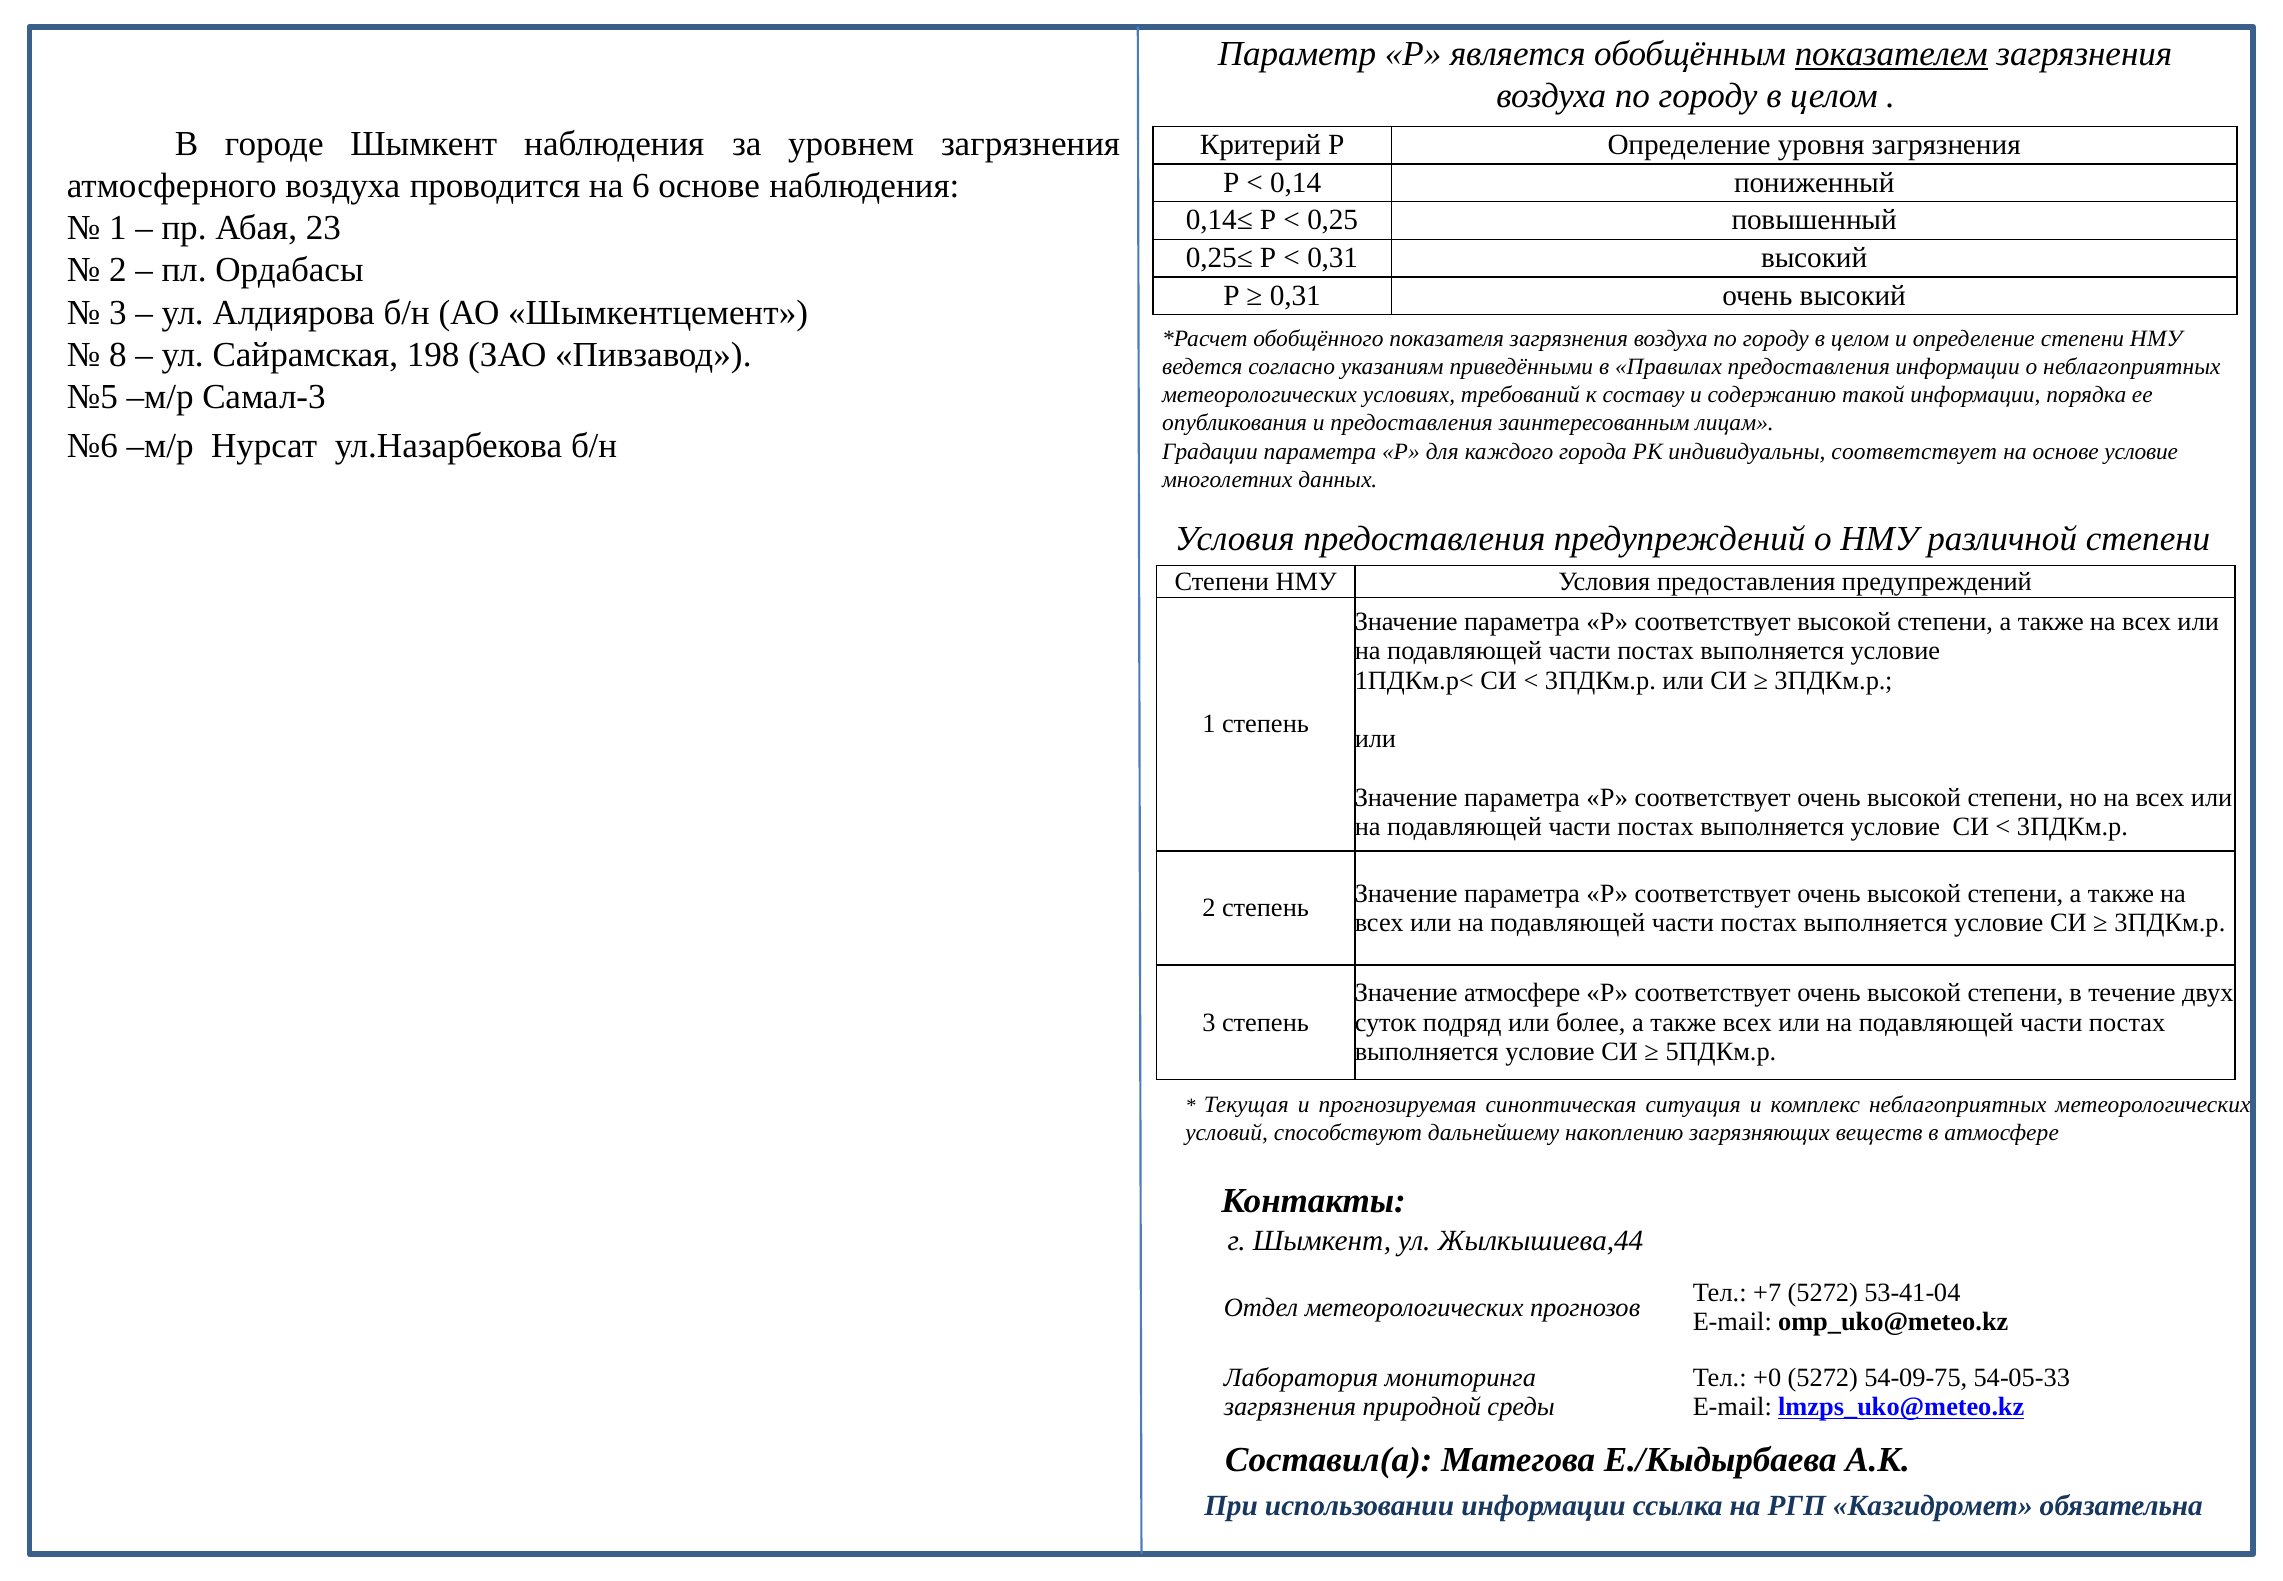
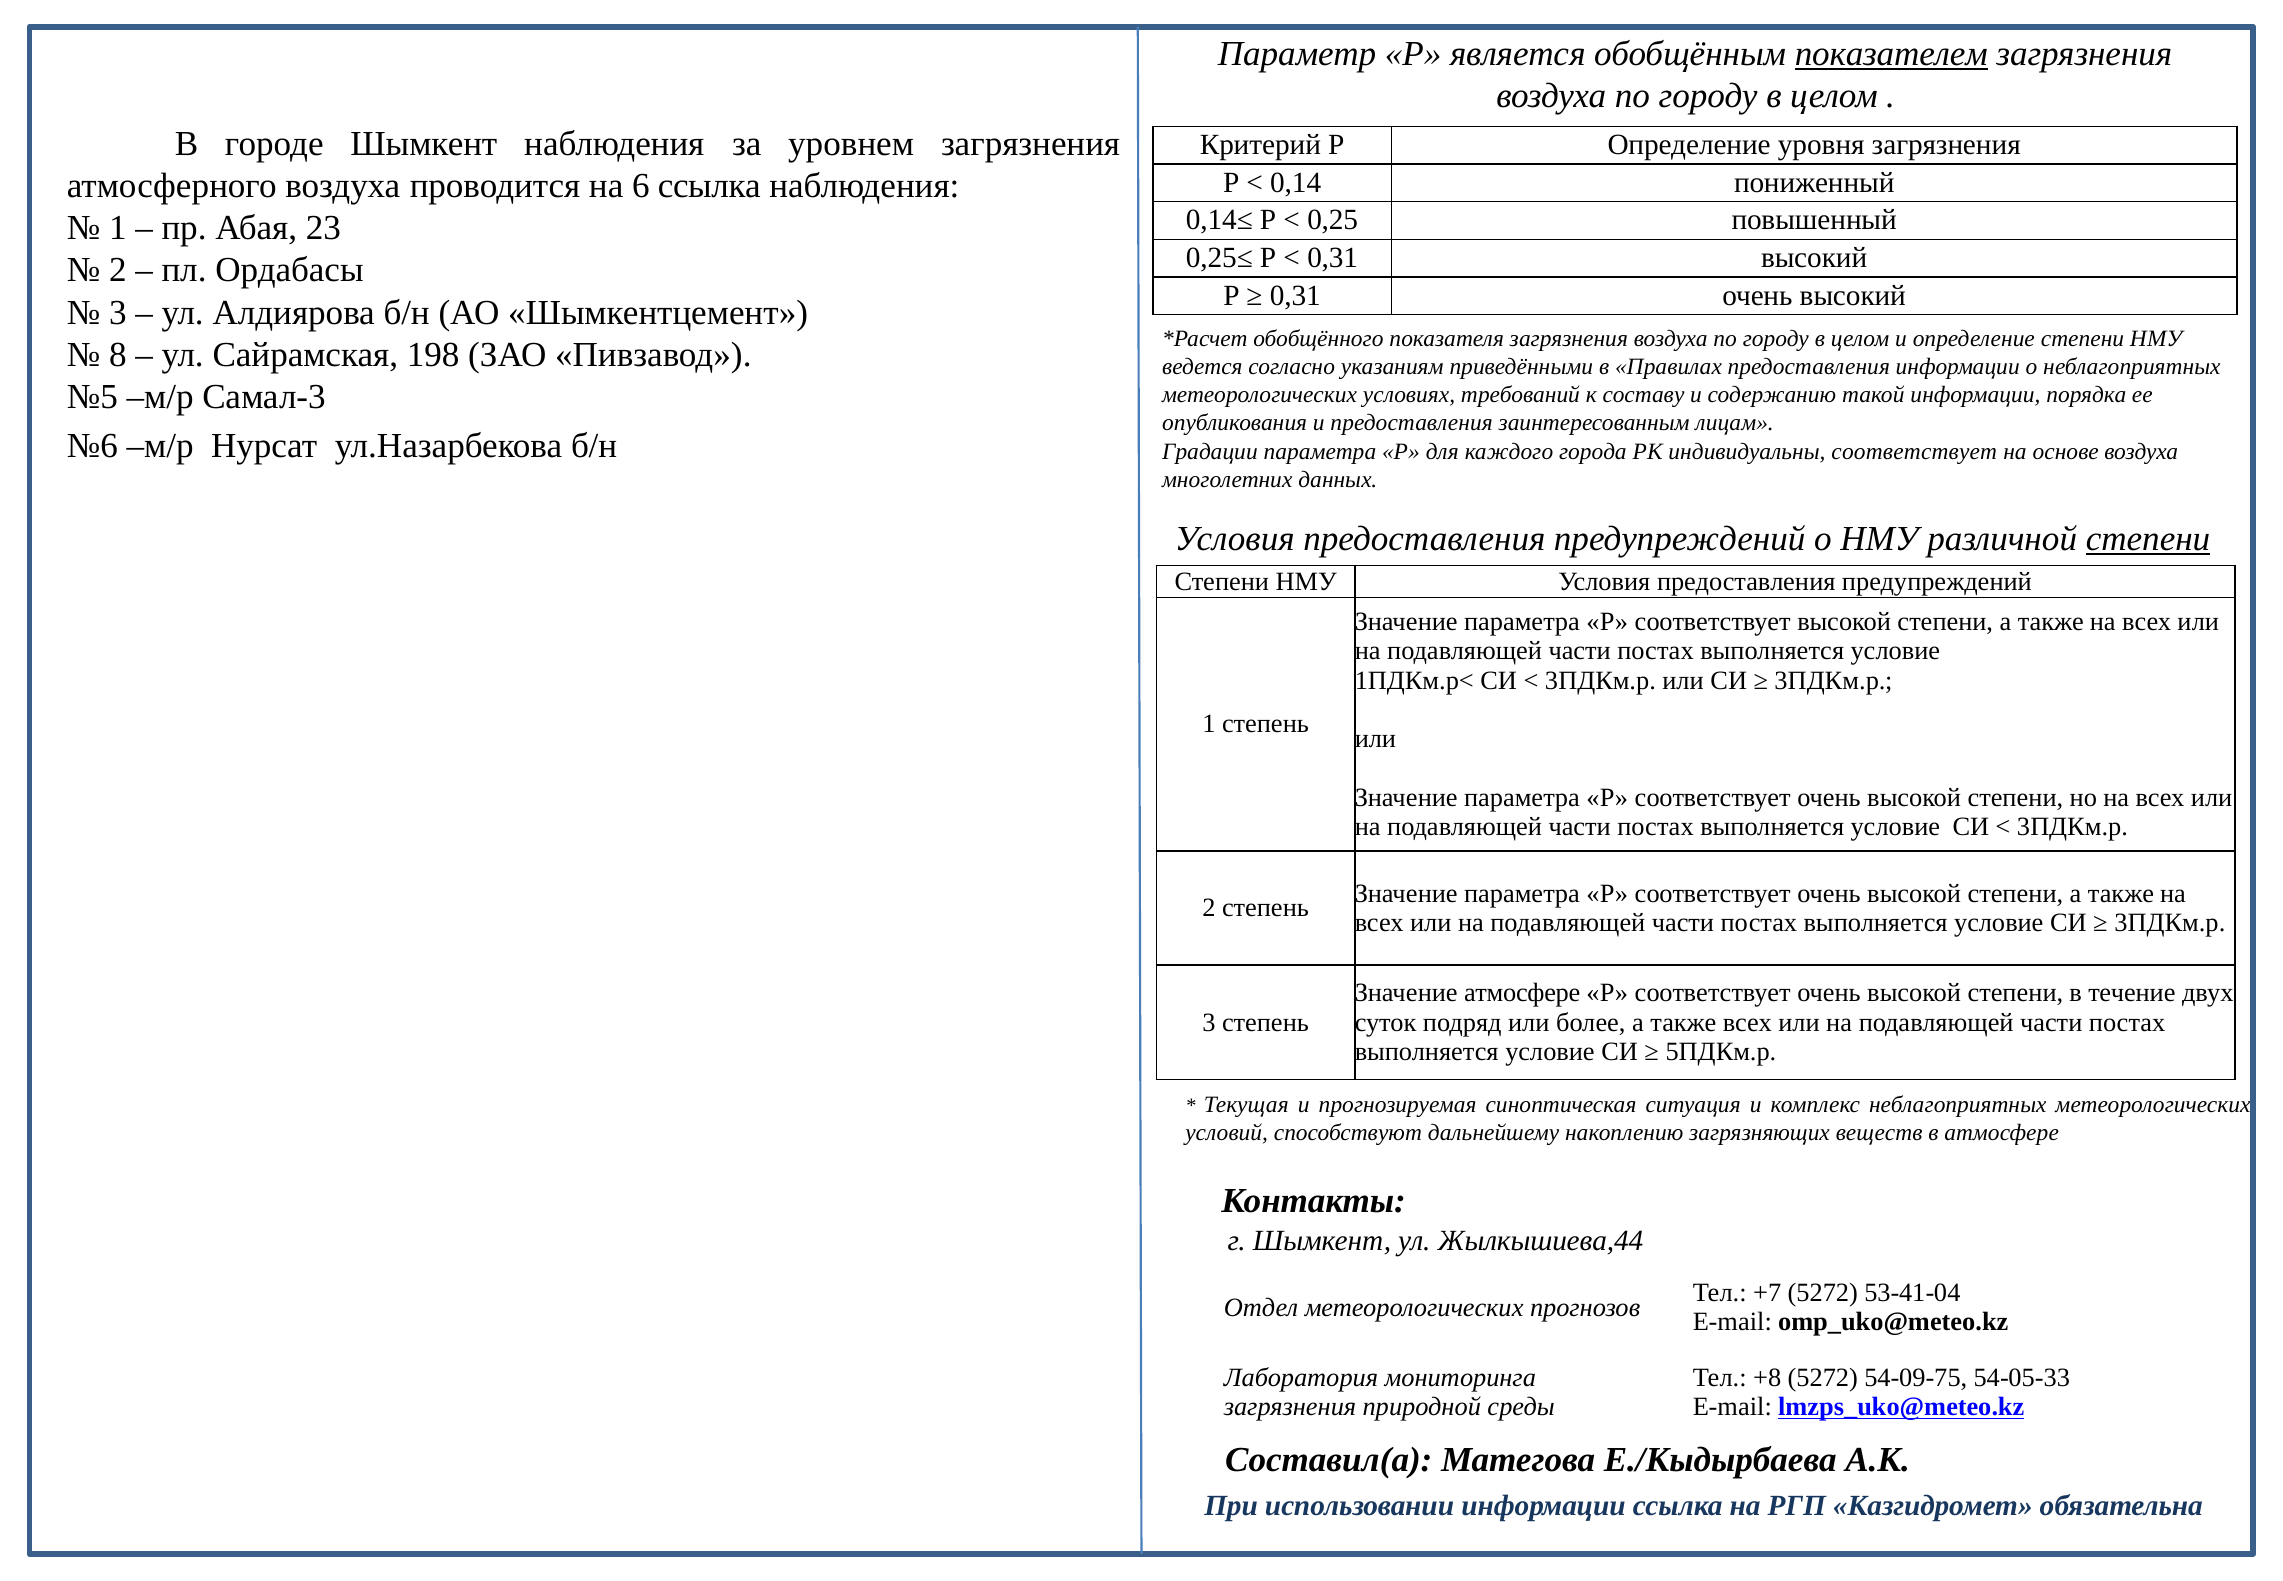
6 основе: основе -> ссылка
основе условие: условие -> воздуха
степени at (2148, 538) underline: none -> present
+0: +0 -> +8
